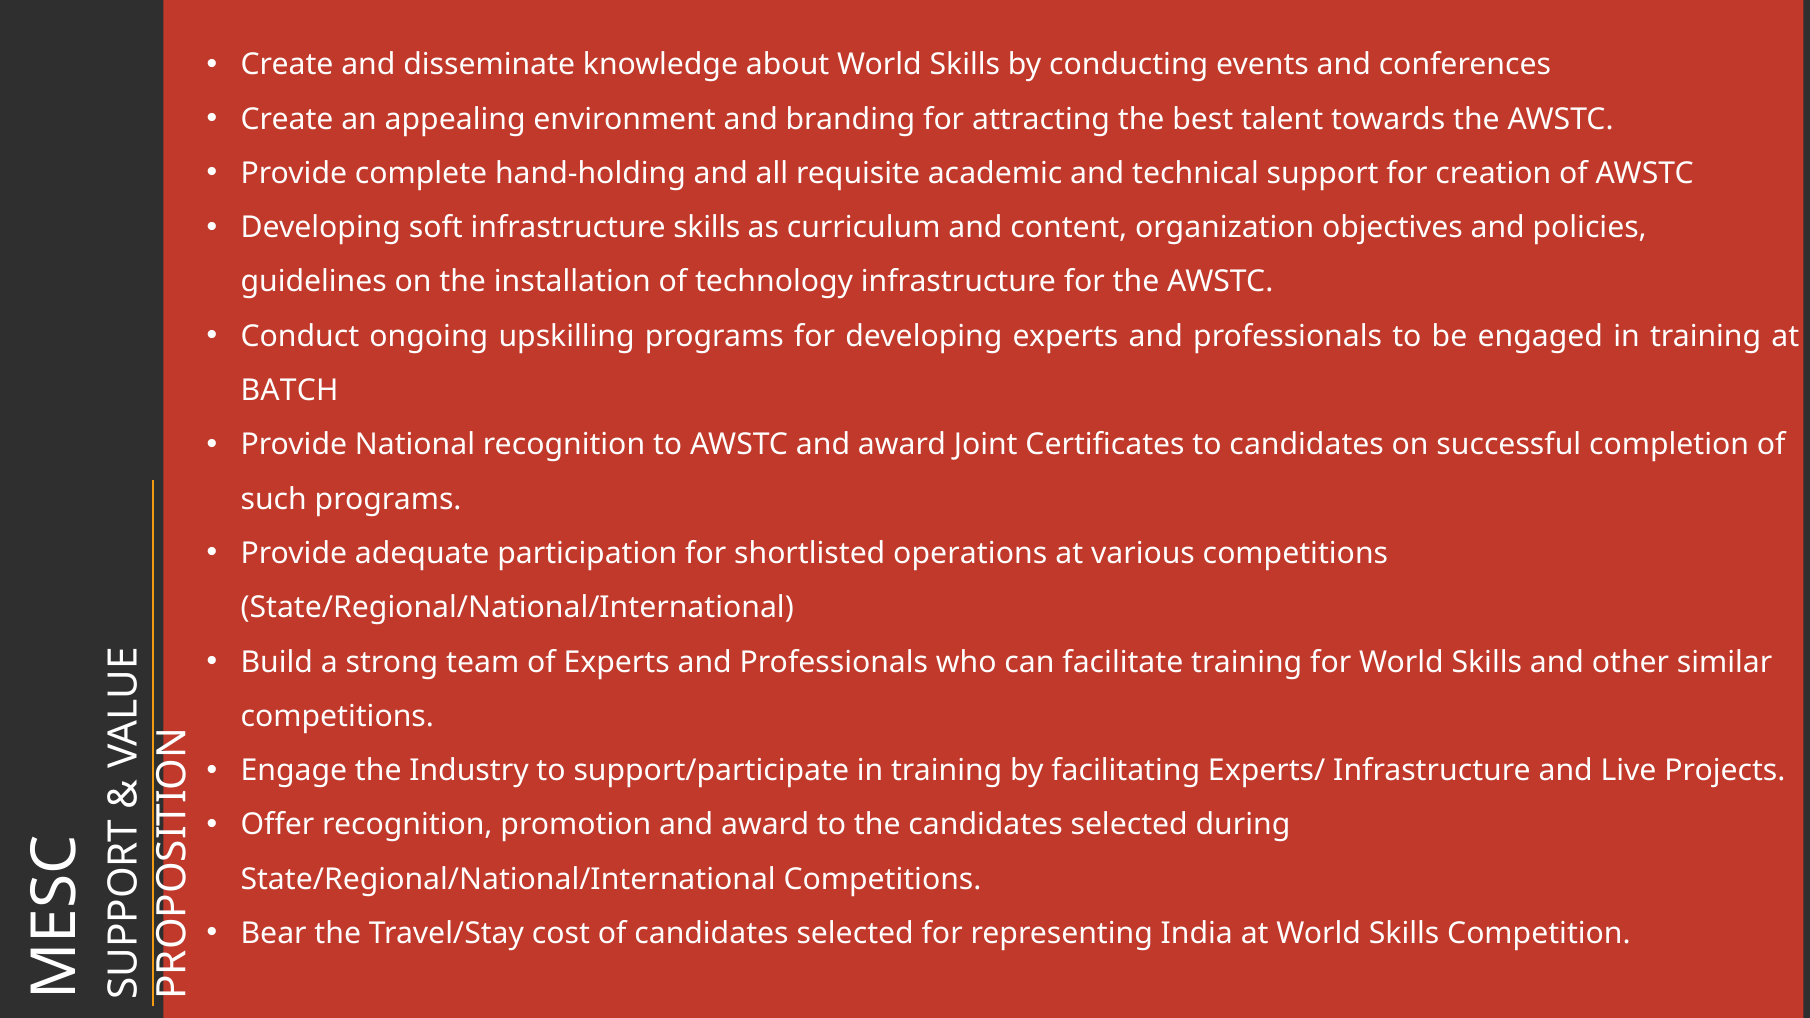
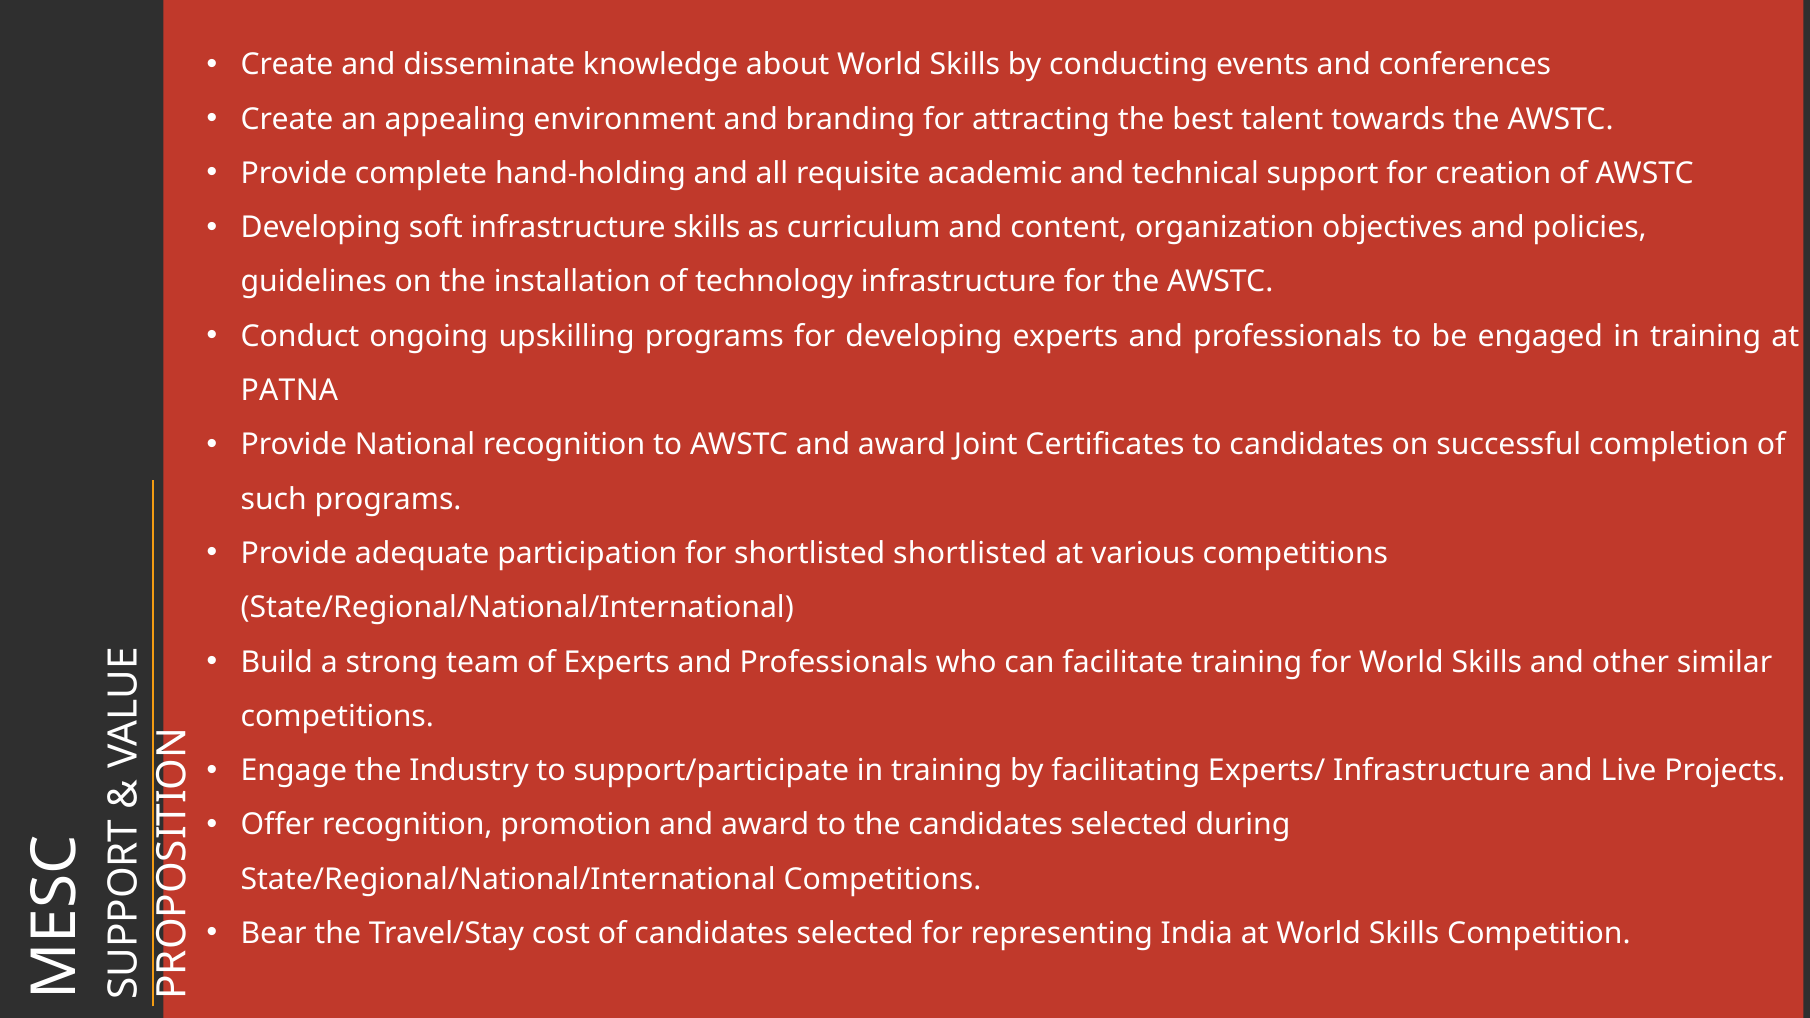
BATCH: BATCH -> PATNA
shortlisted operations: operations -> shortlisted
